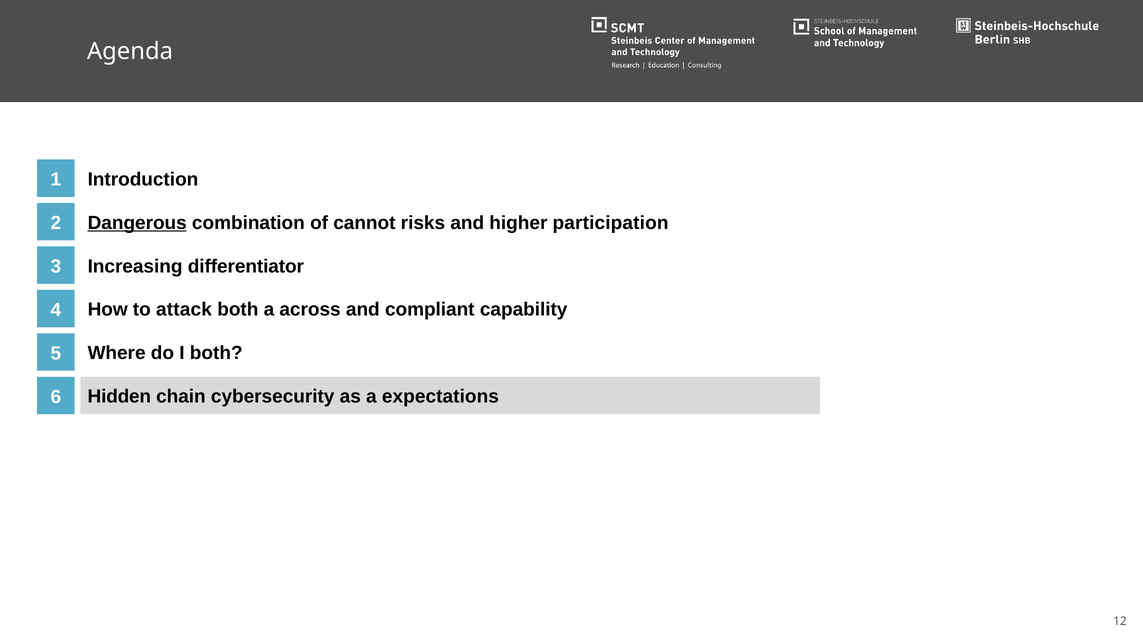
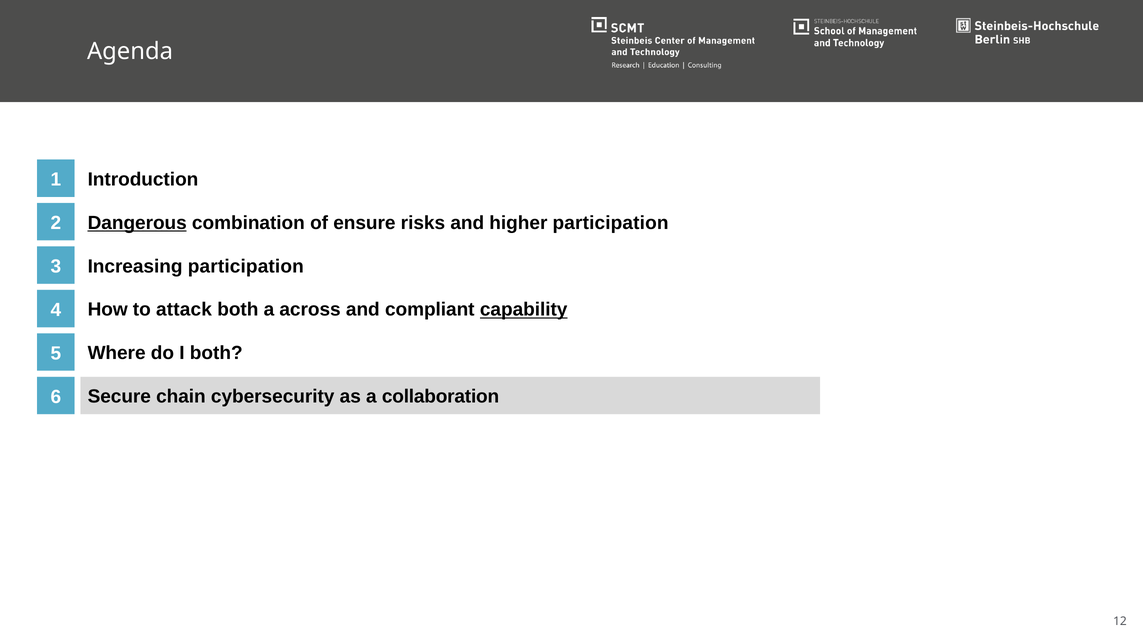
cannot: cannot -> ensure
Increasing differentiator: differentiator -> participation
capability underline: none -> present
Hidden: Hidden -> Secure
expectations: expectations -> collaboration
